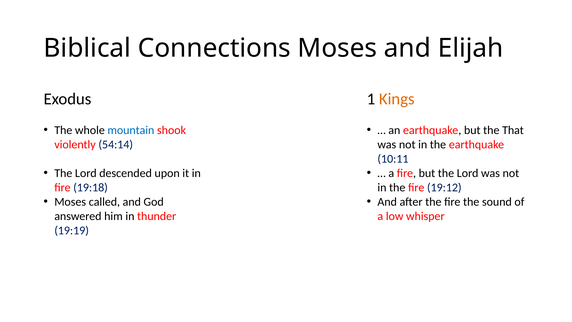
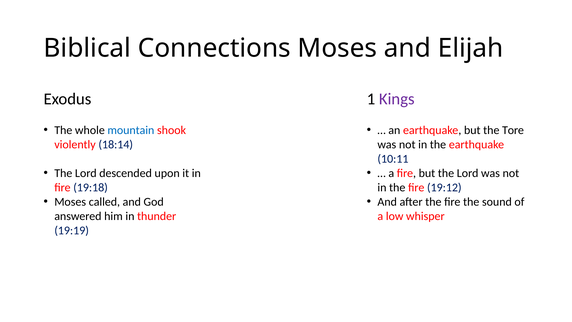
Kings colour: orange -> purple
That: That -> Tore
54:14: 54:14 -> 18:14
